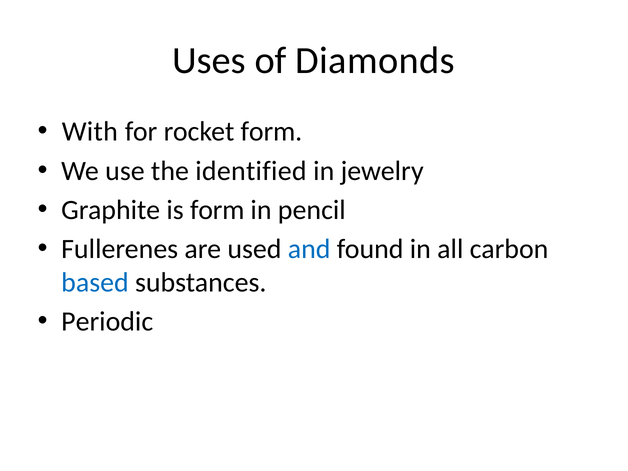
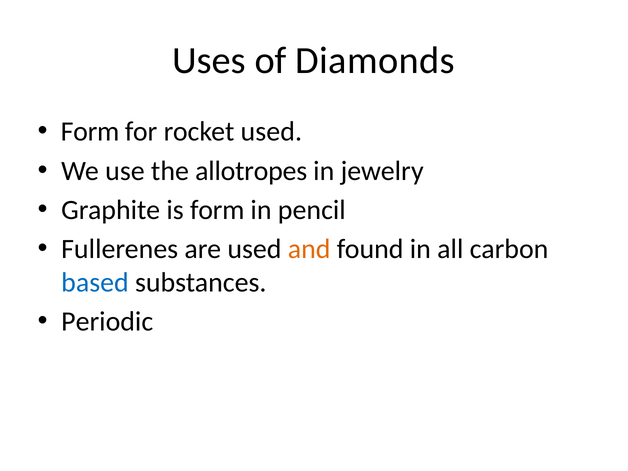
With at (90, 132): With -> Form
rocket form: form -> used
identified: identified -> allotropes
and colour: blue -> orange
